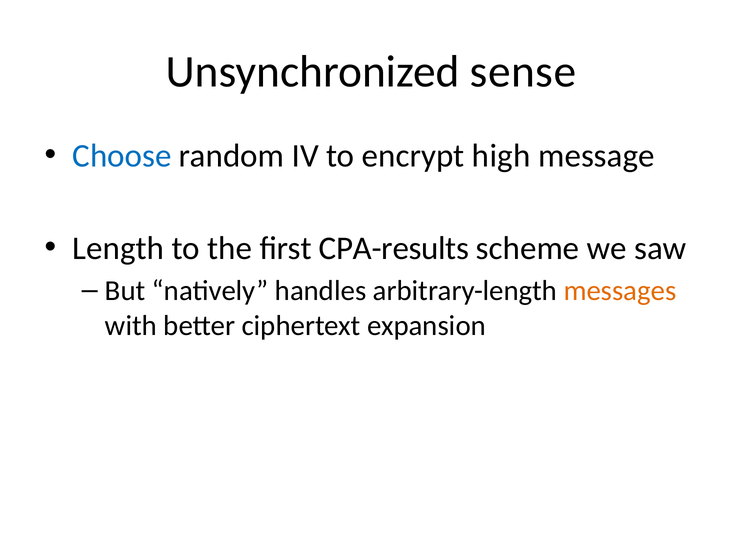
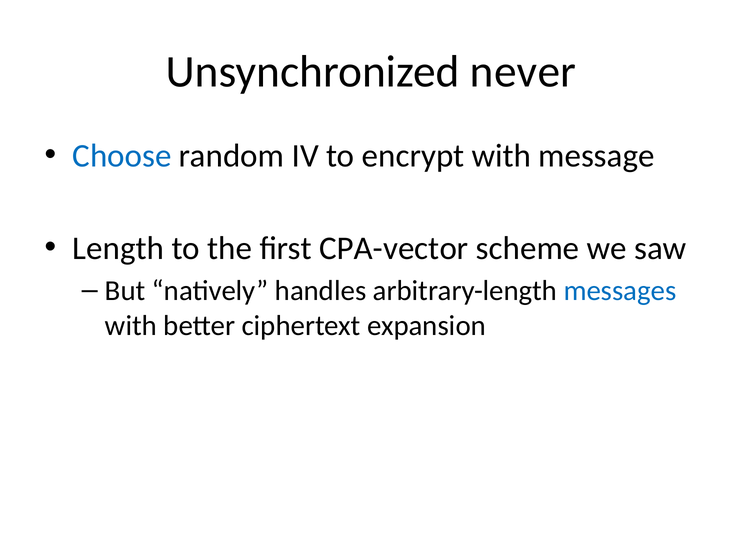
sense: sense -> never
encrypt high: high -> with
CPA-results: CPA-results -> CPA-vector
messages colour: orange -> blue
